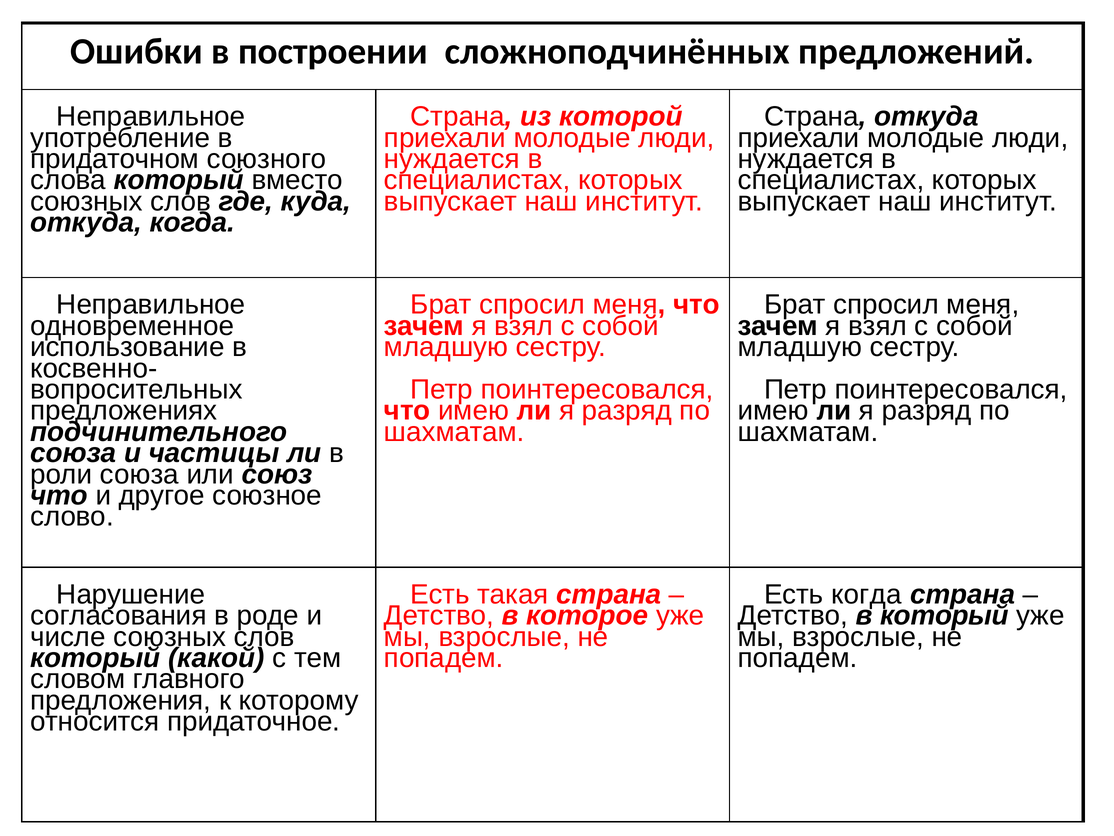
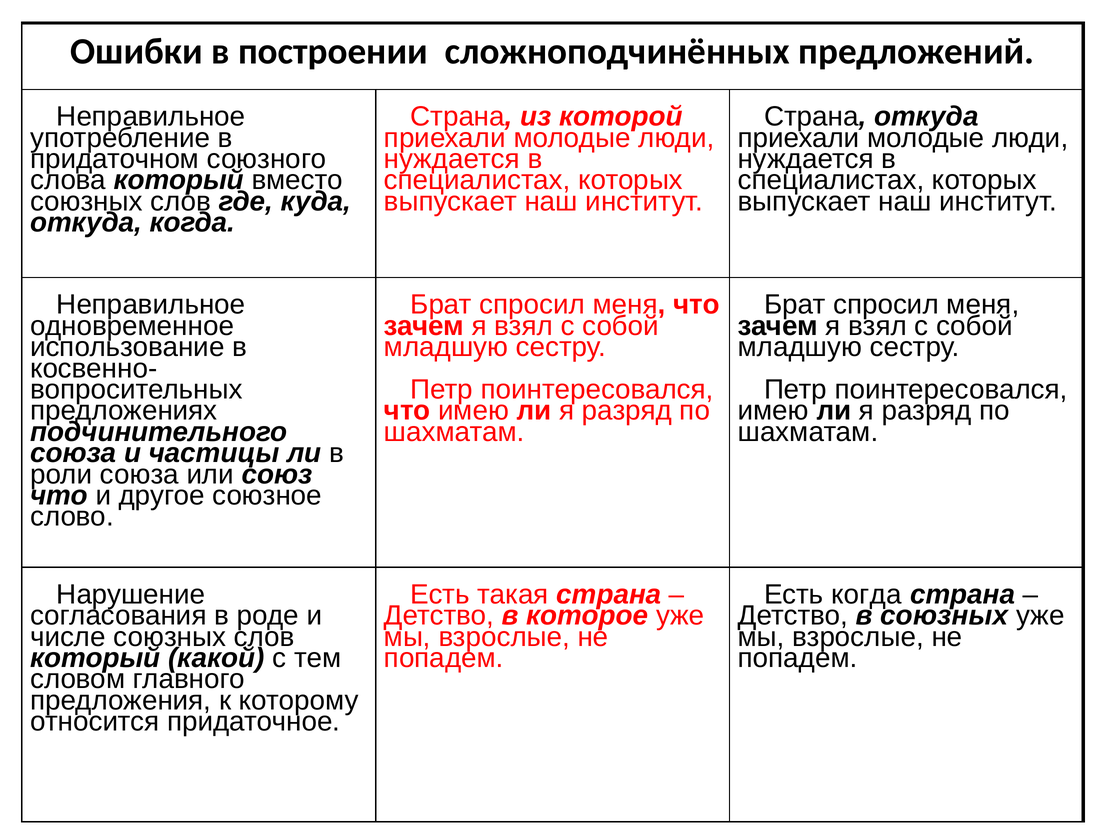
в который: который -> союзных
